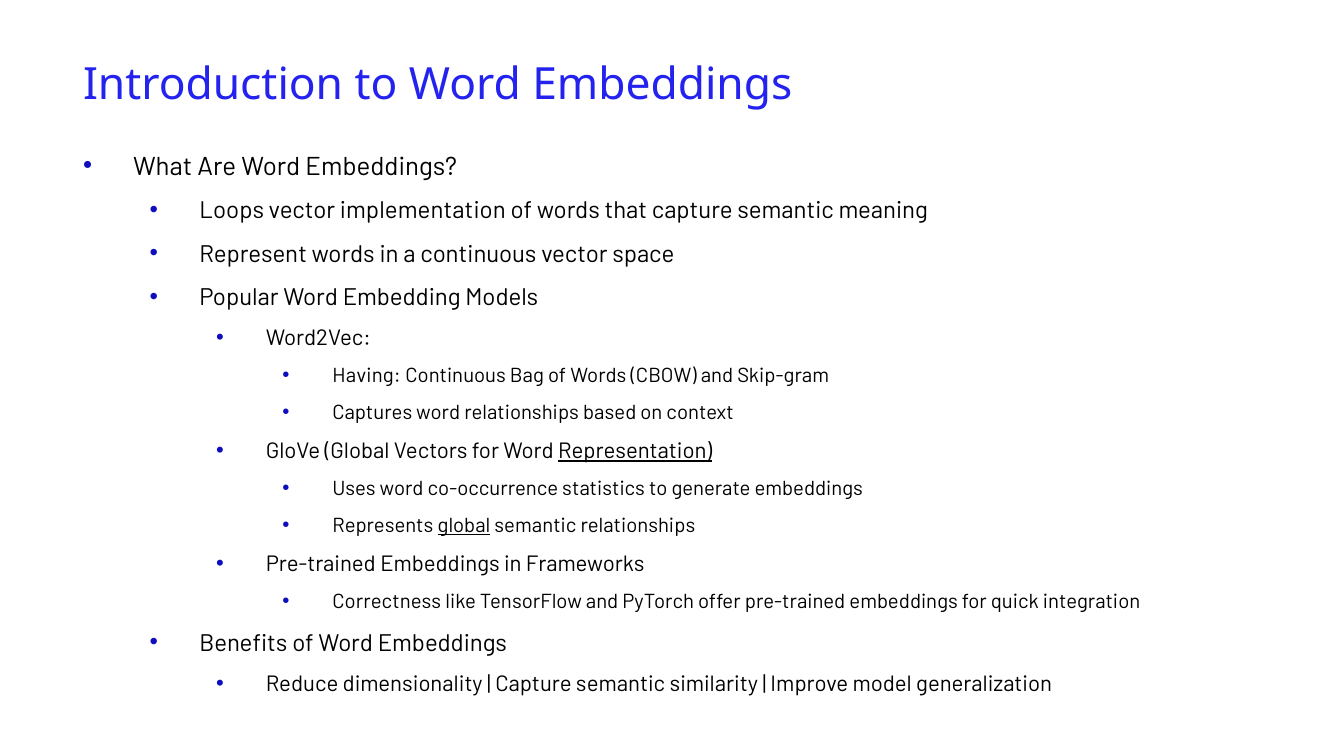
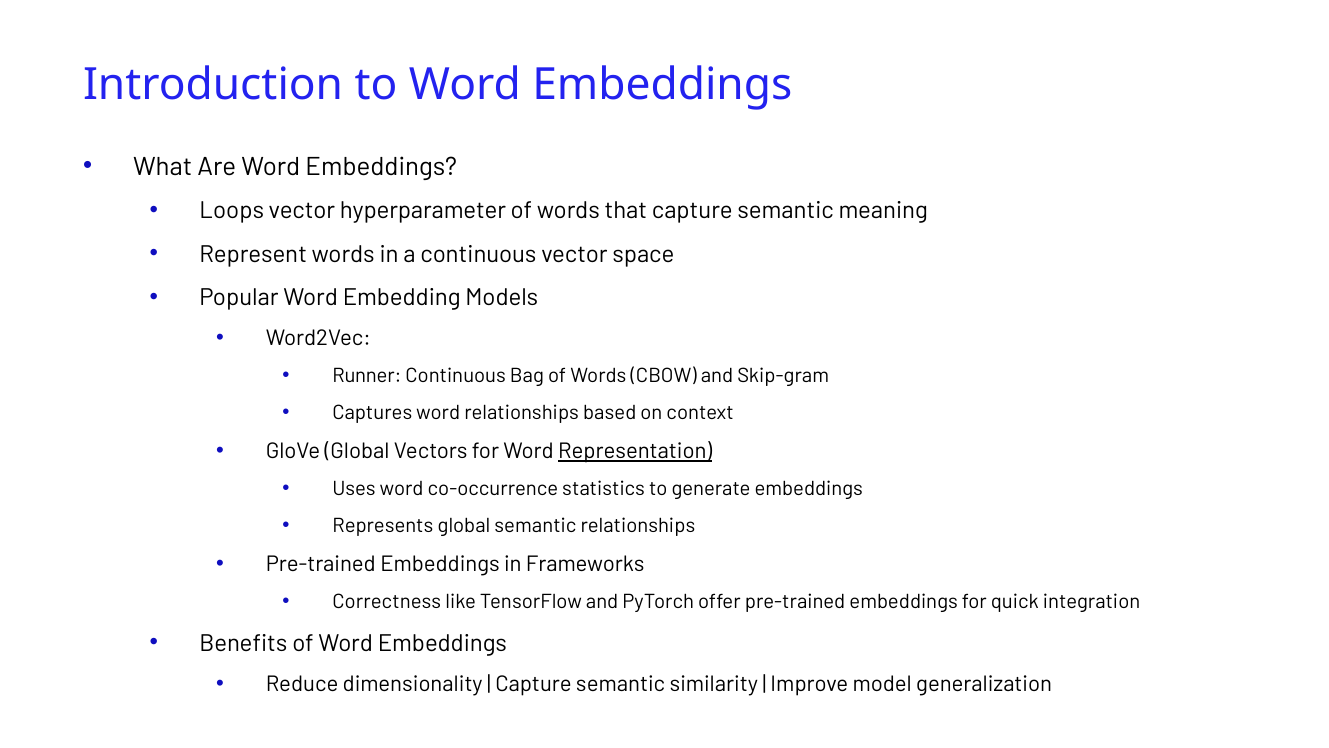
implementation: implementation -> hyperparameter
Having: Having -> Runner
global at (464, 525) underline: present -> none
